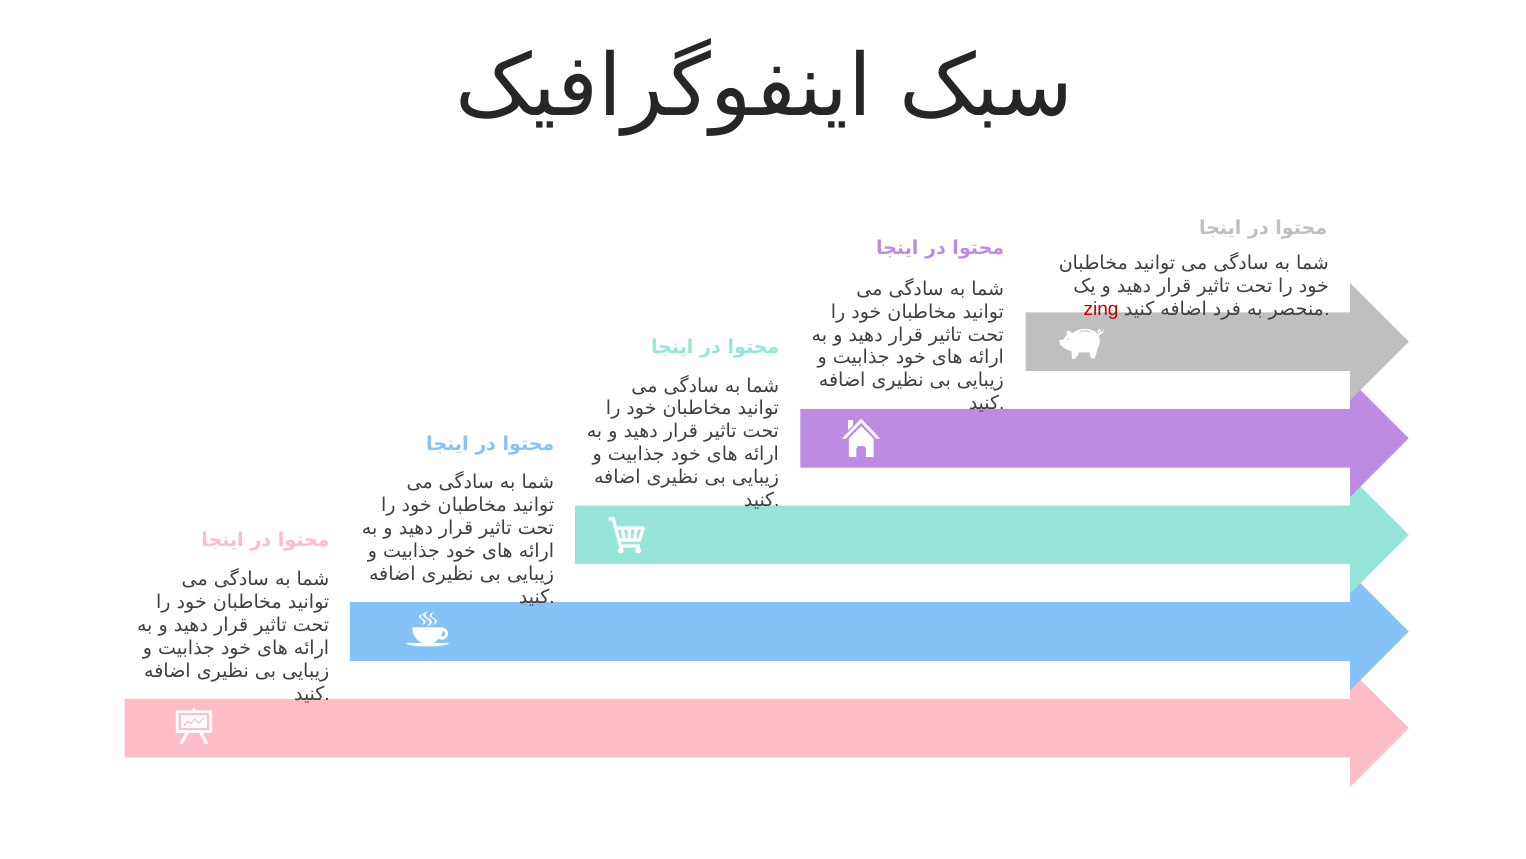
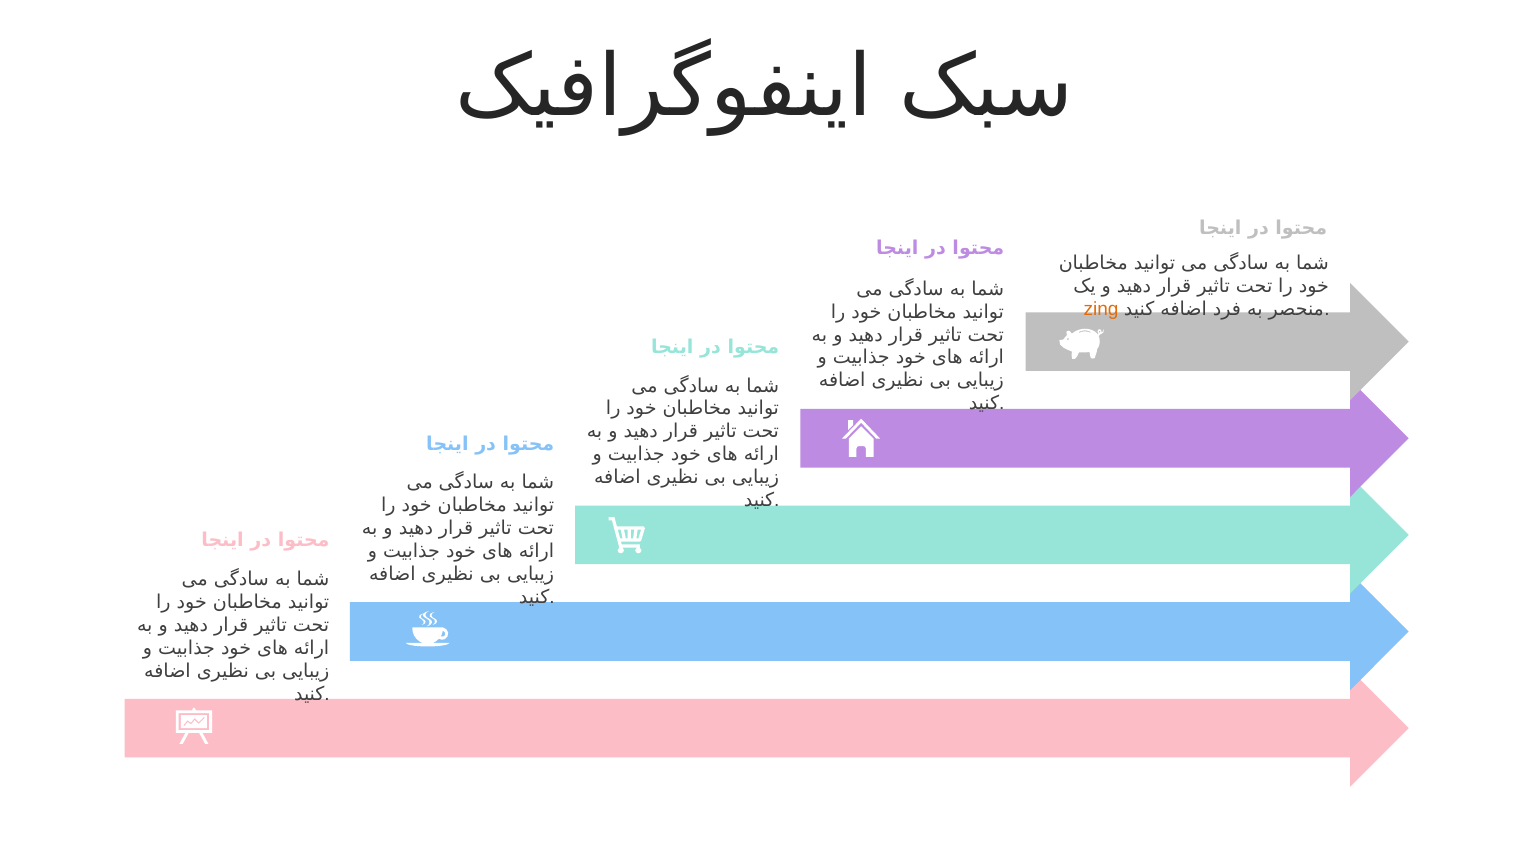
zing colour: red -> orange
